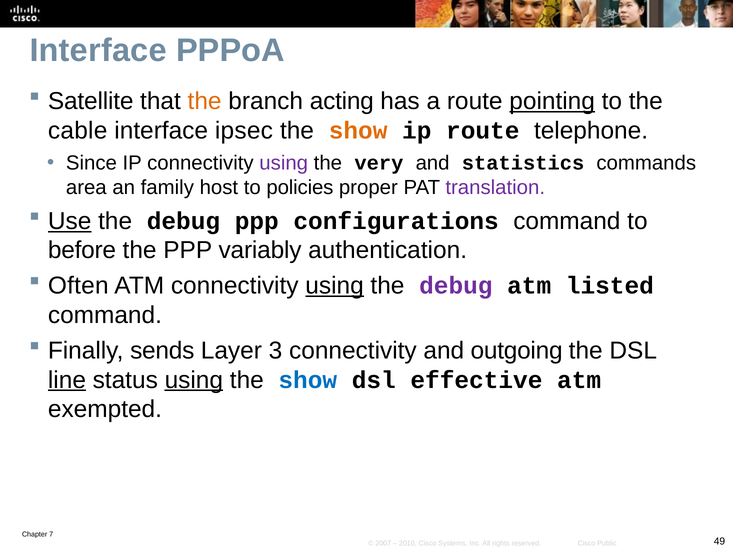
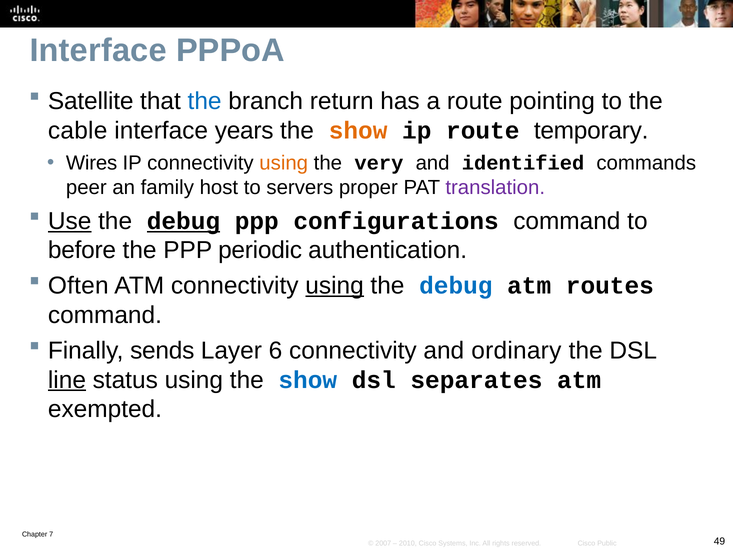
the at (205, 101) colour: orange -> blue
acting: acting -> return
pointing underline: present -> none
ipsec: ipsec -> years
telephone: telephone -> temporary
Since: Since -> Wires
using at (284, 163) colour: purple -> orange
statistics: statistics -> identified
area: area -> peer
policies: policies -> servers
debug at (183, 221) underline: none -> present
variably: variably -> periodic
debug at (456, 286) colour: purple -> blue
listed: listed -> routes
3: 3 -> 6
outgoing: outgoing -> ordinary
using at (194, 380) underline: present -> none
effective: effective -> separates
